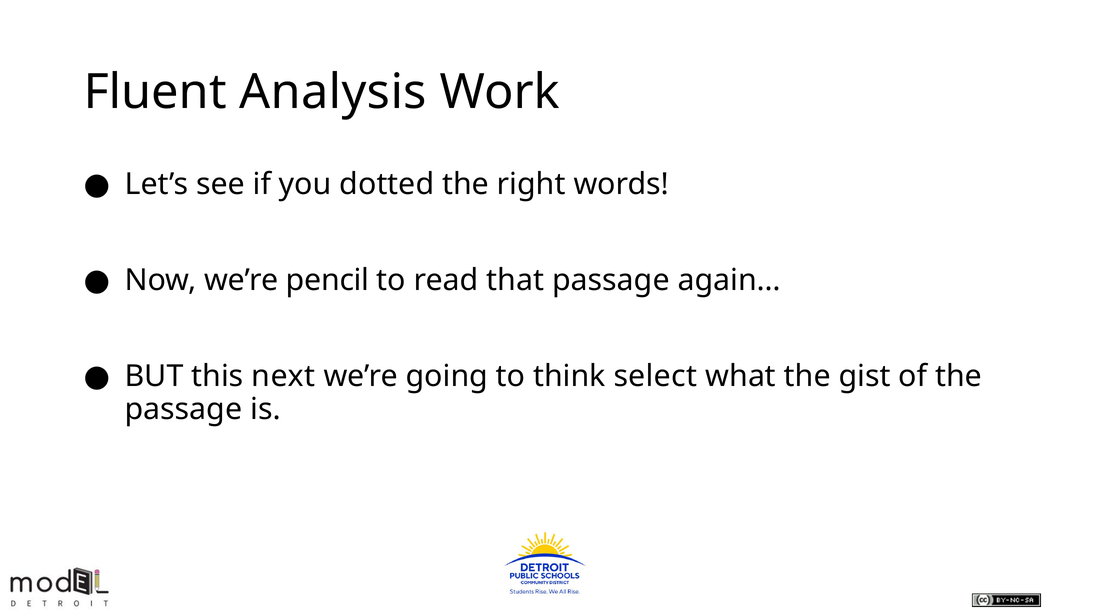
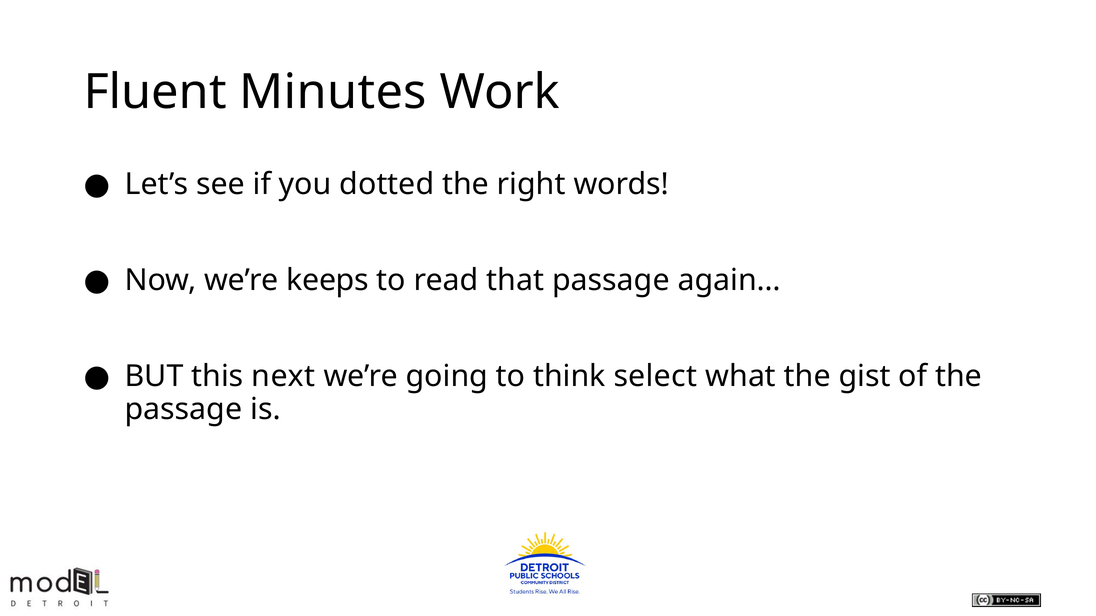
Analysis: Analysis -> Minutes
pencil: pencil -> keeps
